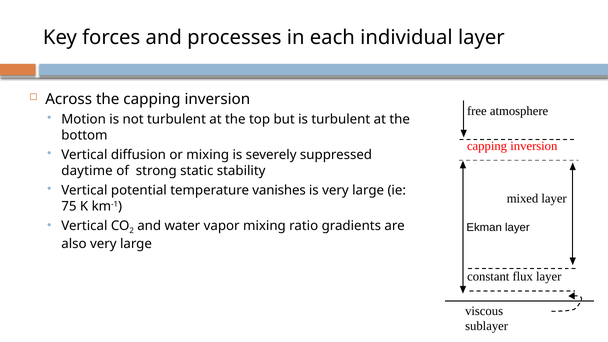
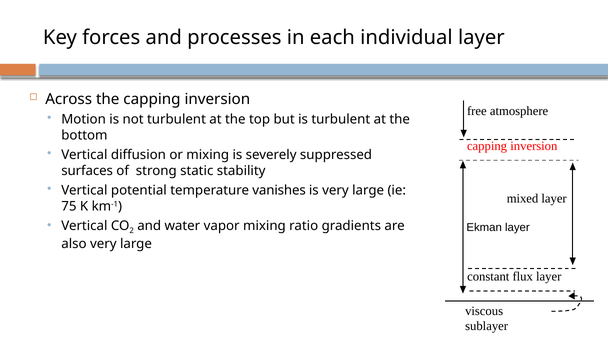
daytime: daytime -> surfaces
